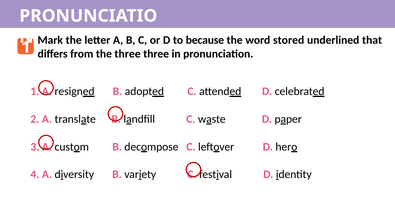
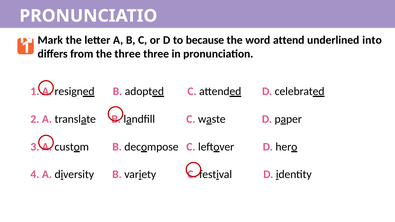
stored: stored -> attend
that: that -> into
